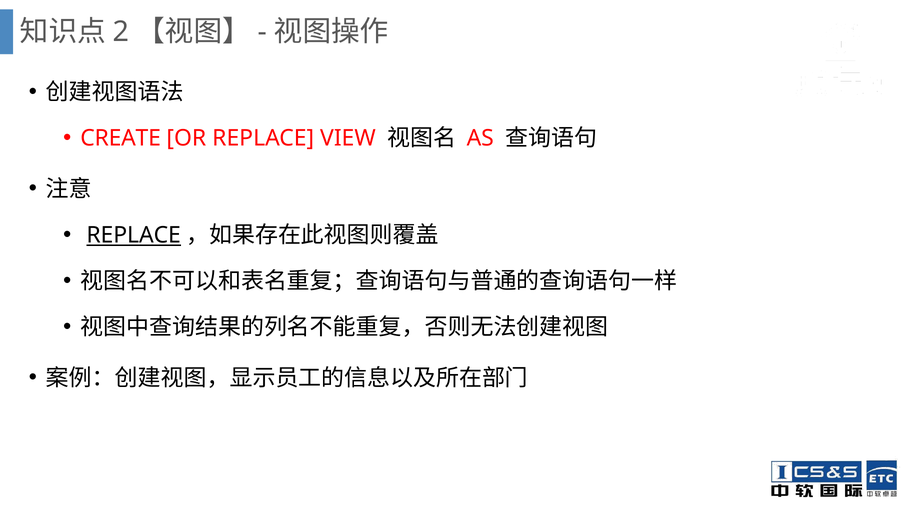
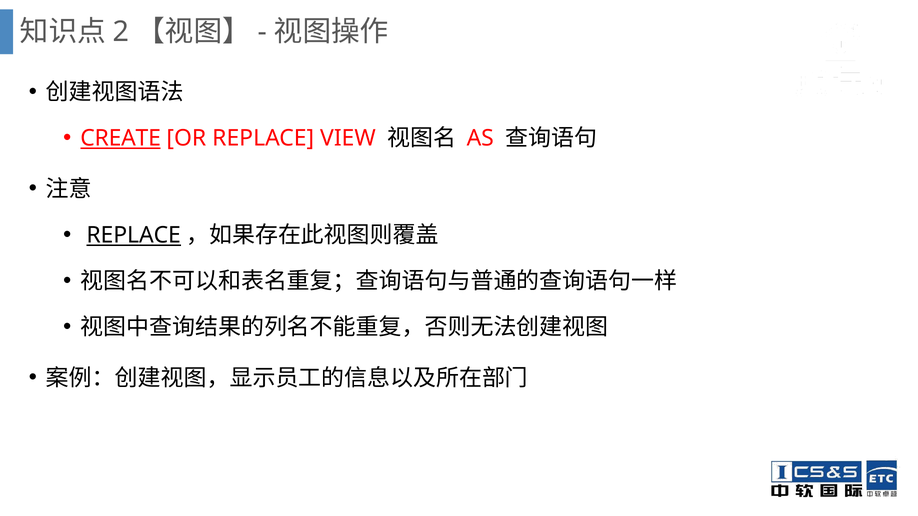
CREATE underline: none -> present
